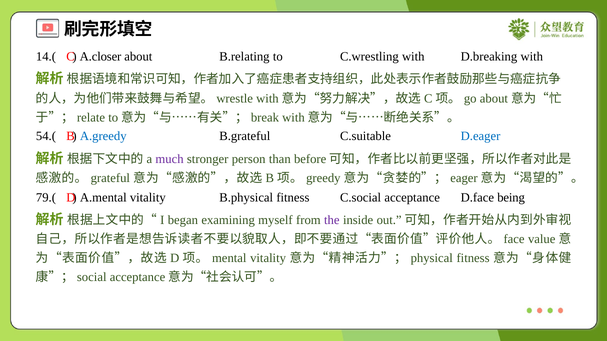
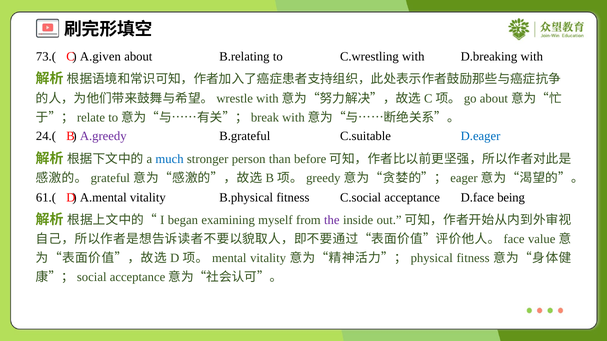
14.(: 14.( -> 73.(
A.closer: A.closer -> A.given
54.(: 54.( -> 24.(
A.greedy colour: blue -> purple
much colour: purple -> blue
79.(: 79.( -> 61.(
